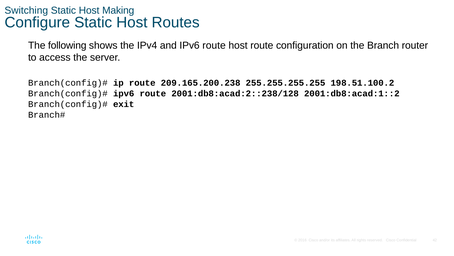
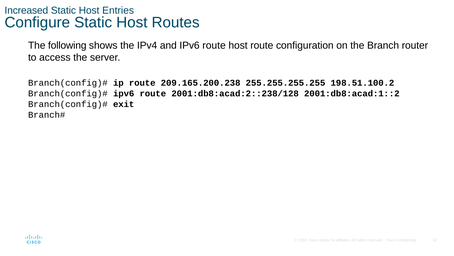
Switching: Switching -> Increased
Making: Making -> Entries
